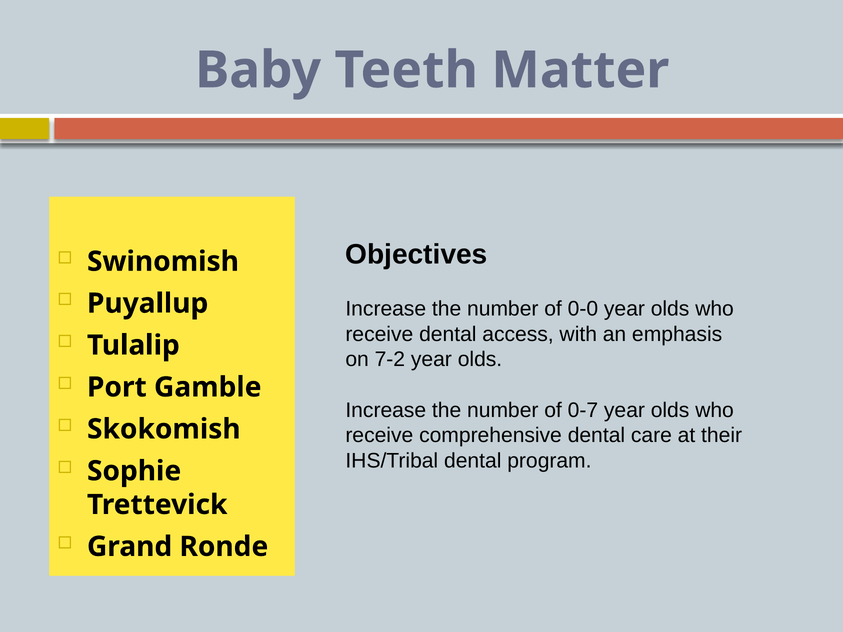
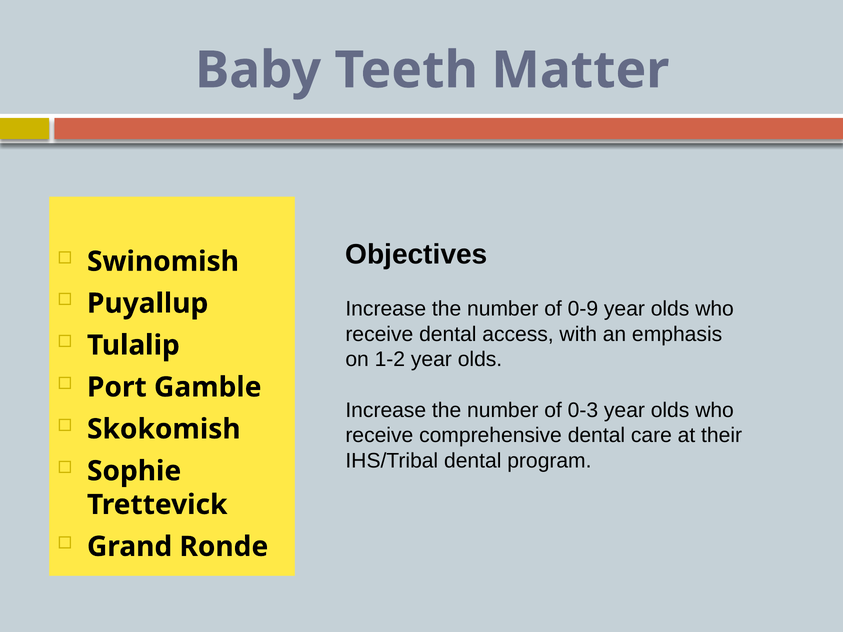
0-0: 0-0 -> 0-9
7-2: 7-2 -> 1-2
0-7: 0-7 -> 0-3
